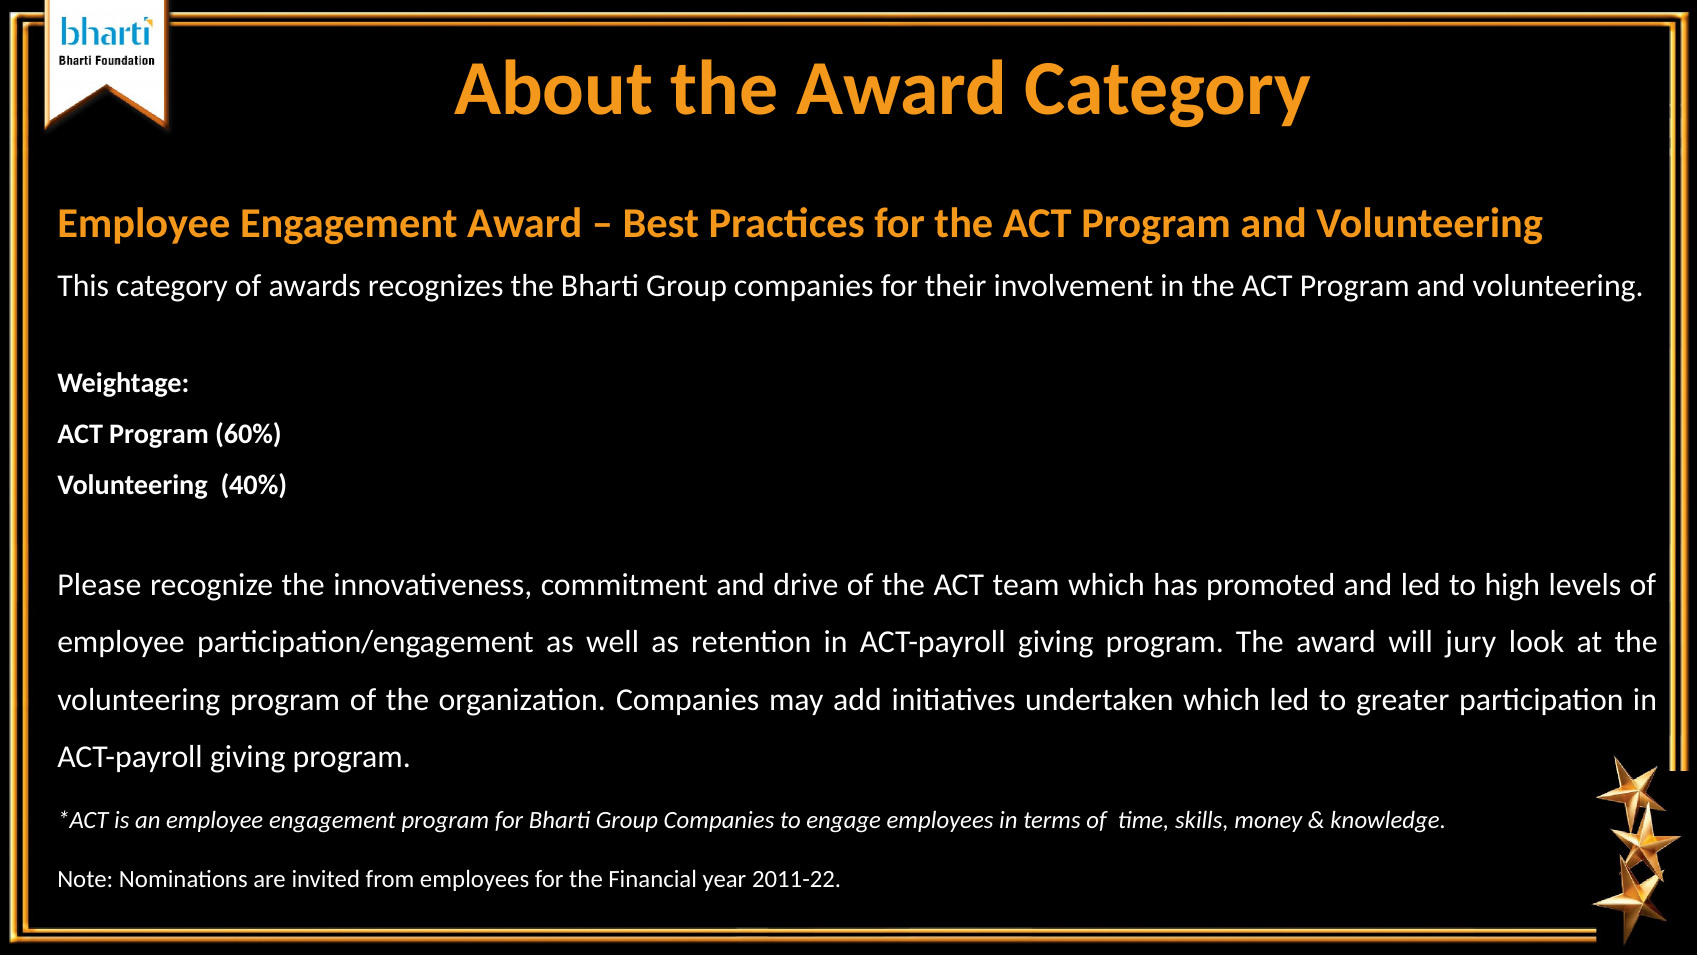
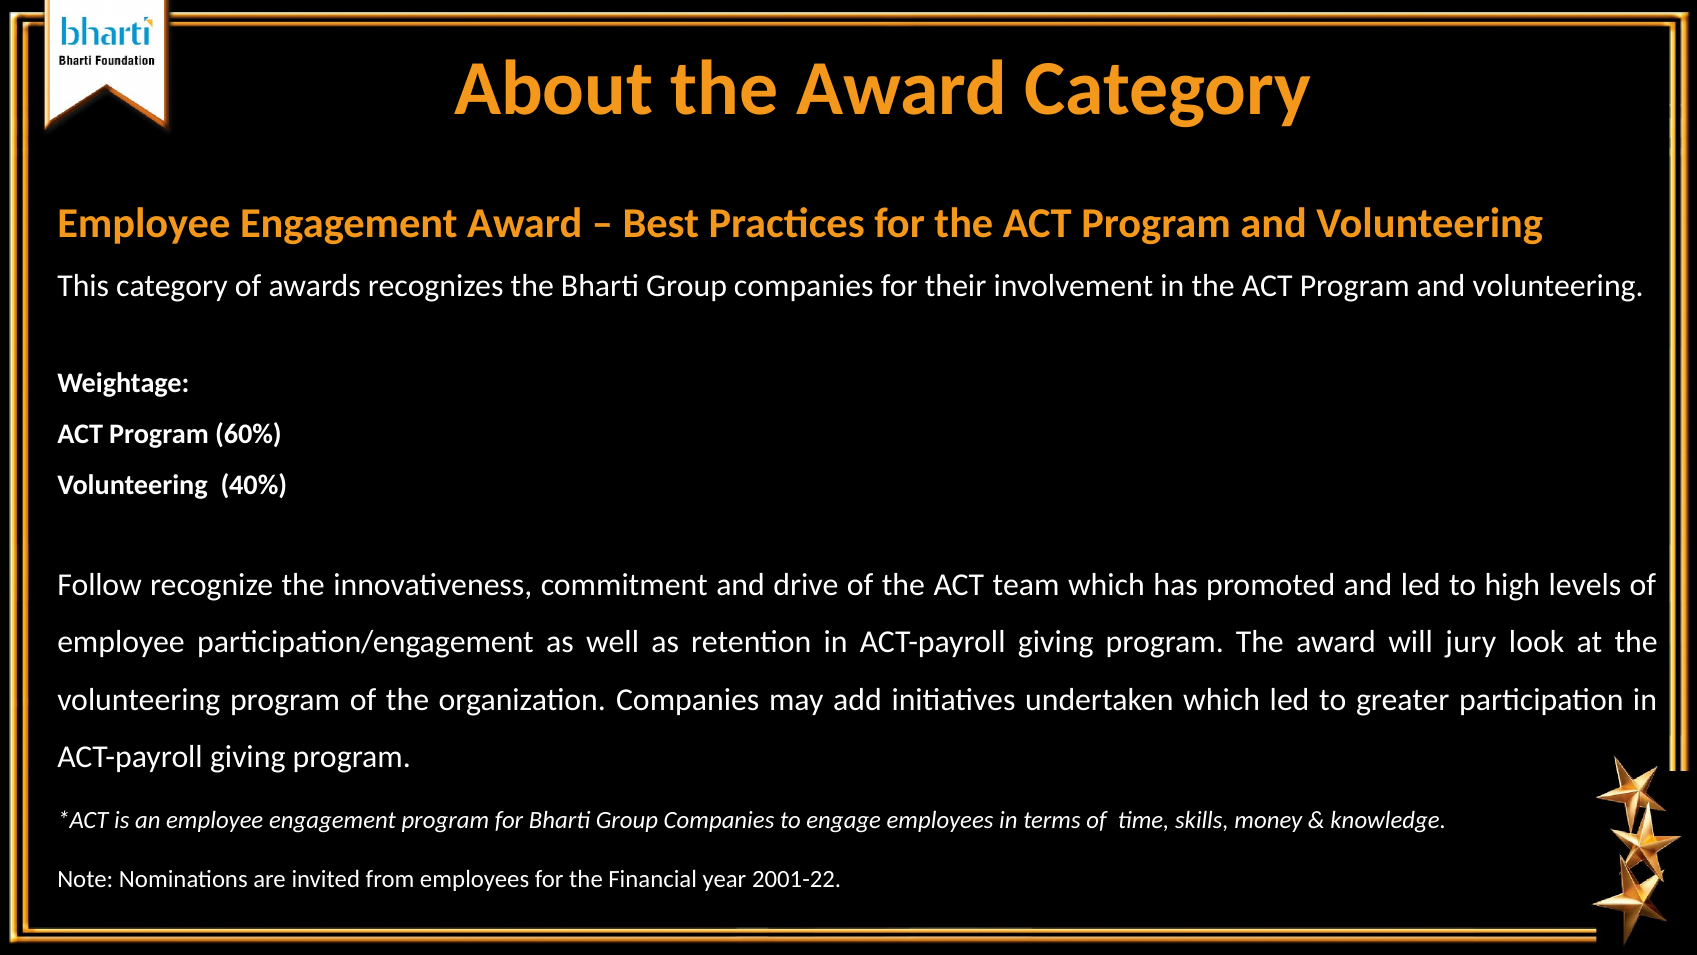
Please: Please -> Follow
2011-22: 2011-22 -> 2001-22
